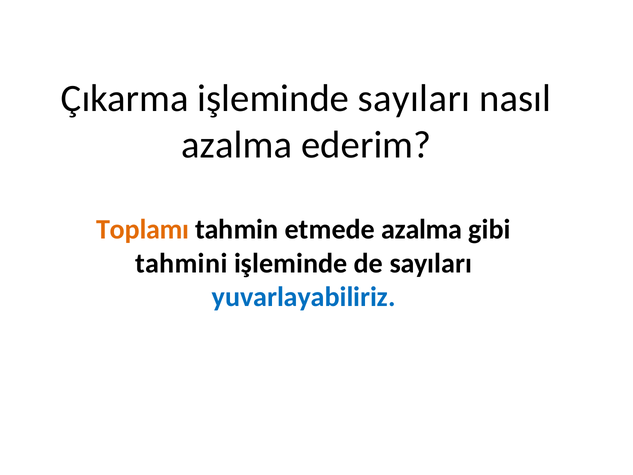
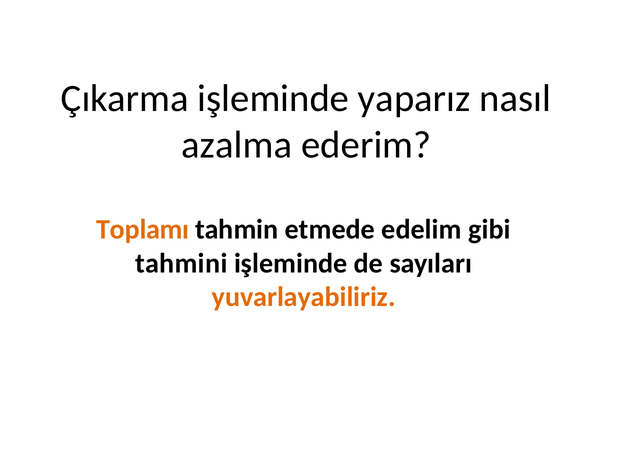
işleminde sayıları: sayıları -> yaparız
etmede azalma: azalma -> edelim
yuvarlayabiliriz colour: blue -> orange
